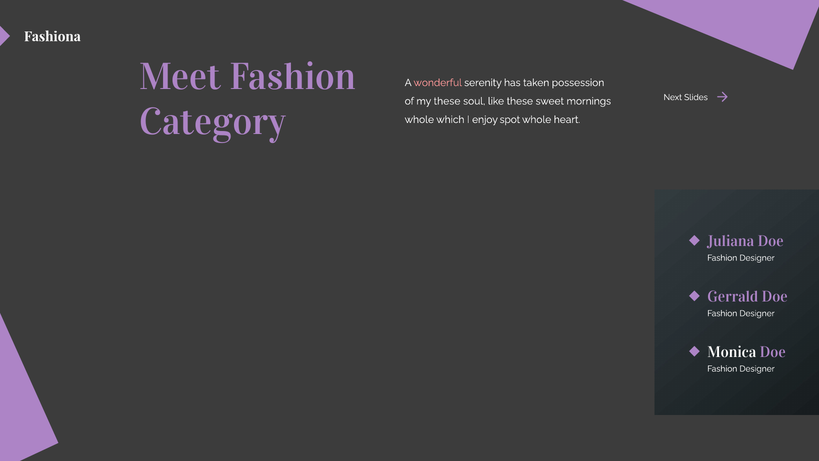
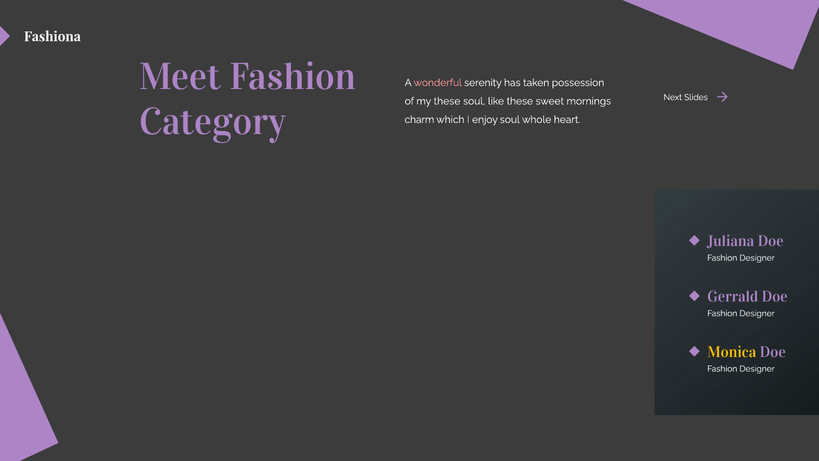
whole at (419, 119): whole -> charm
enjoy spot: spot -> soul
Monica colour: white -> yellow
